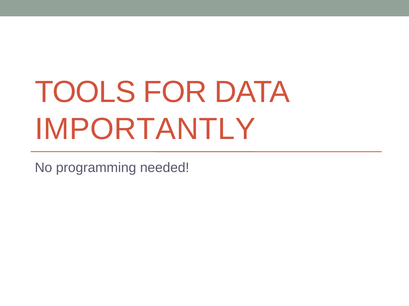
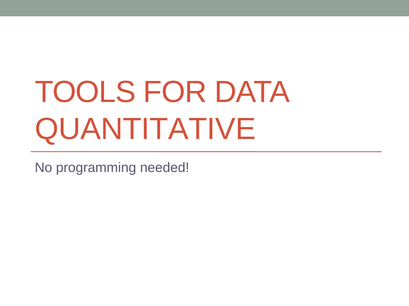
IMPORTANTLY: IMPORTANTLY -> QUANTITATIVE
